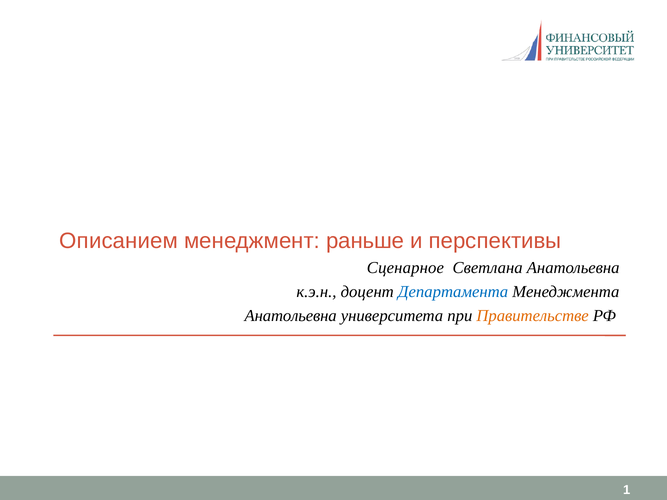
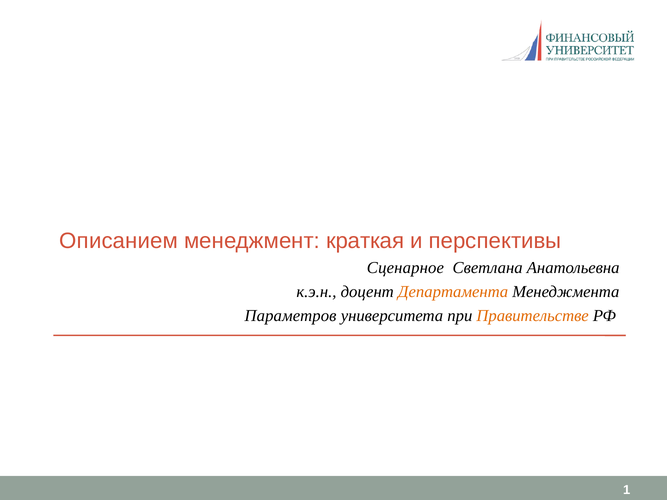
раньше: раньше -> краткая
Департамента colour: blue -> orange
Анатольевна at (291, 316): Анатольевна -> Параметров
